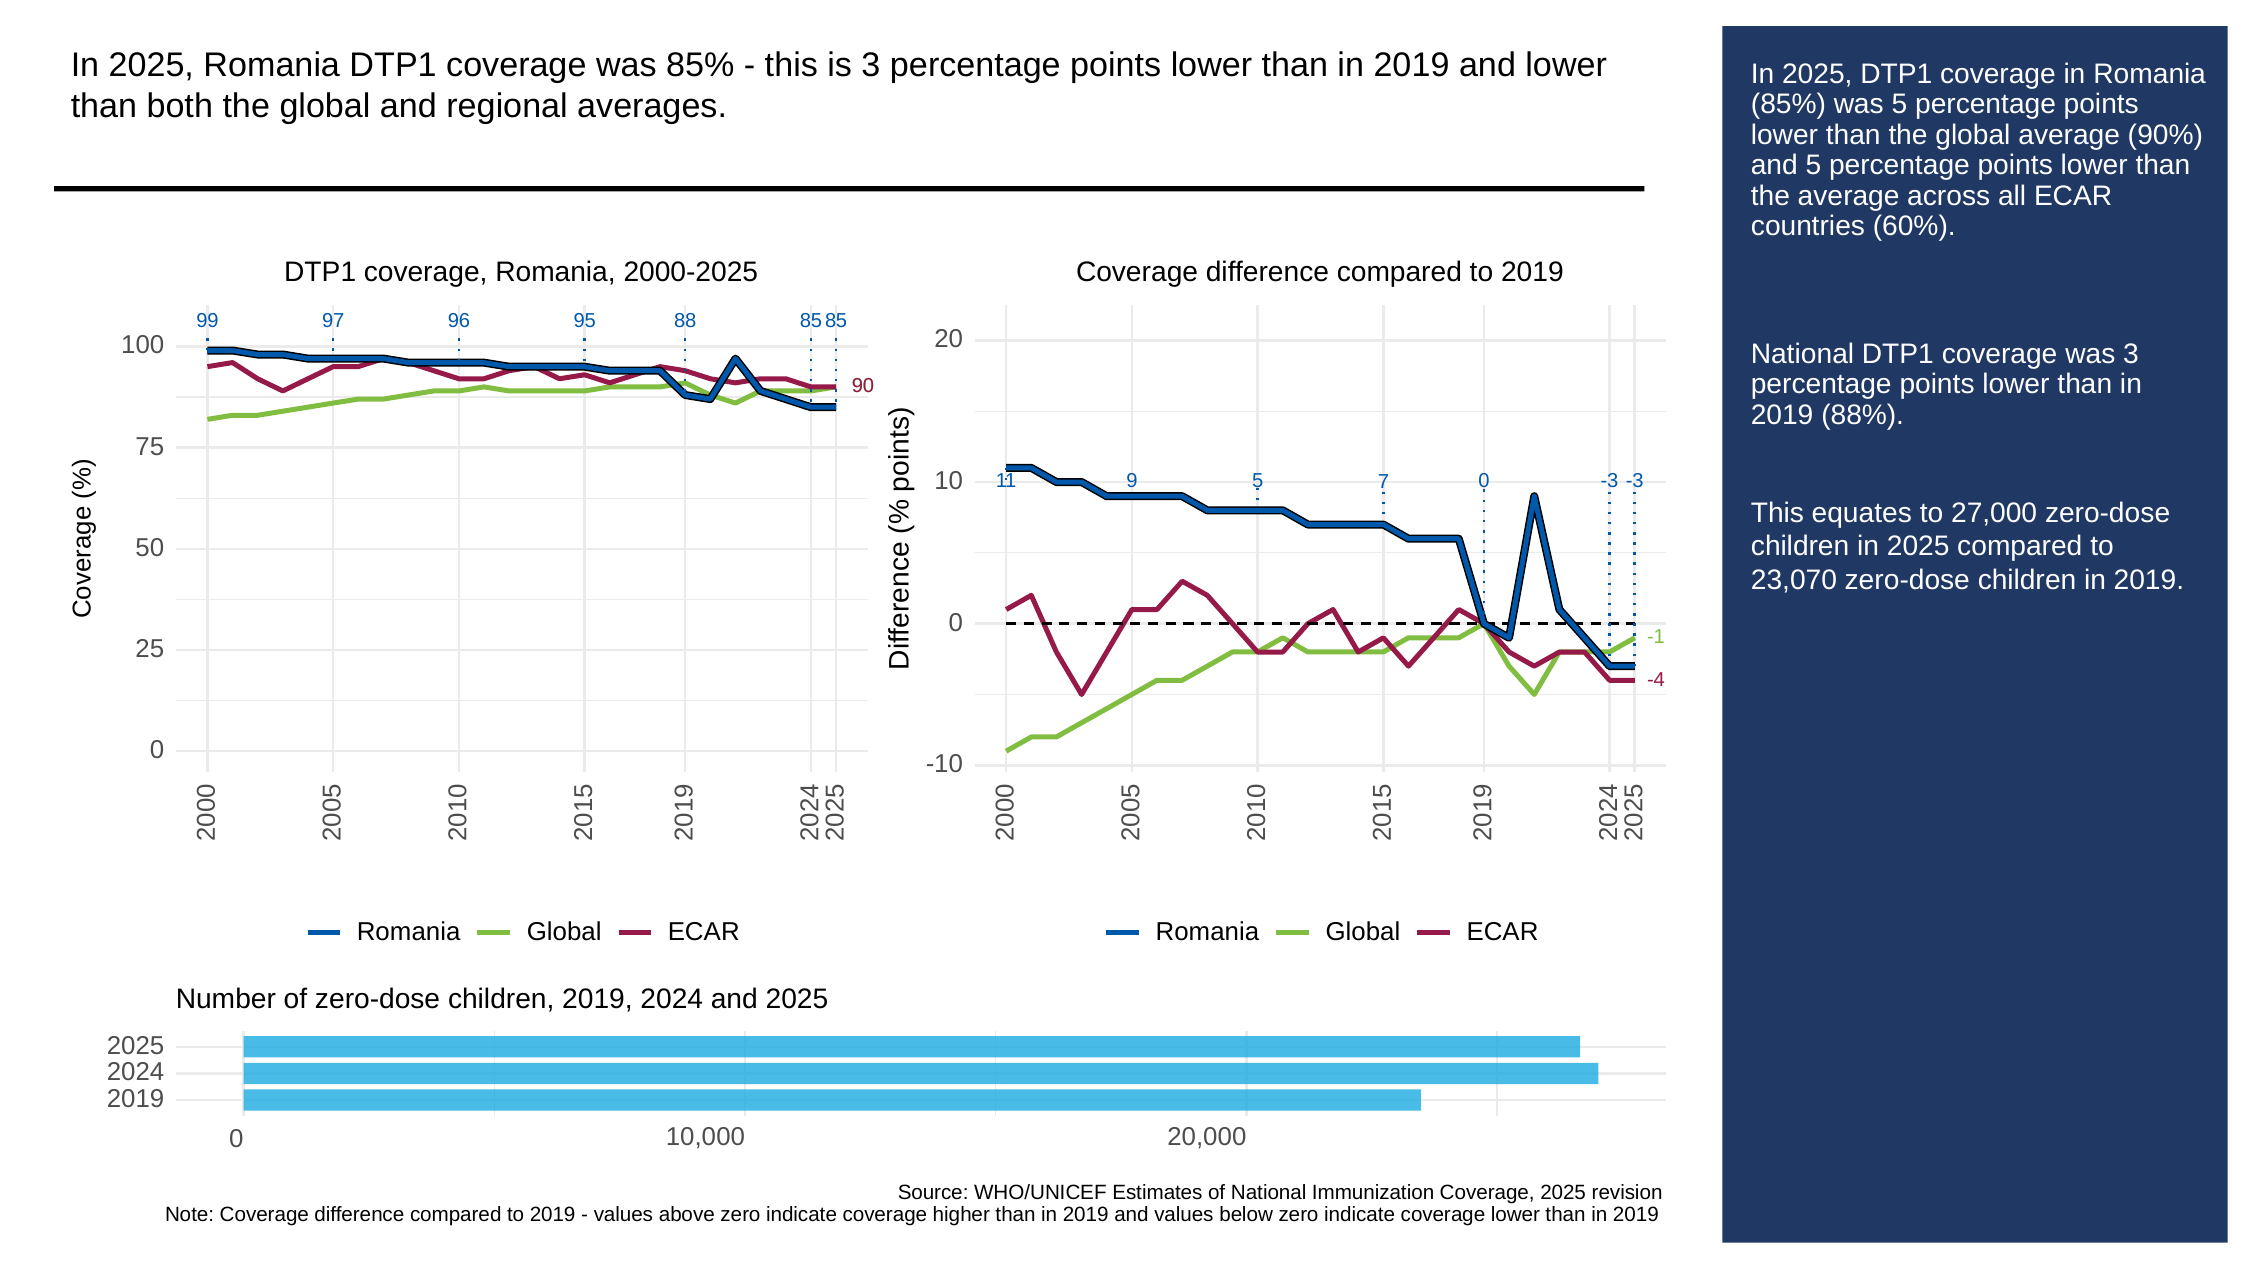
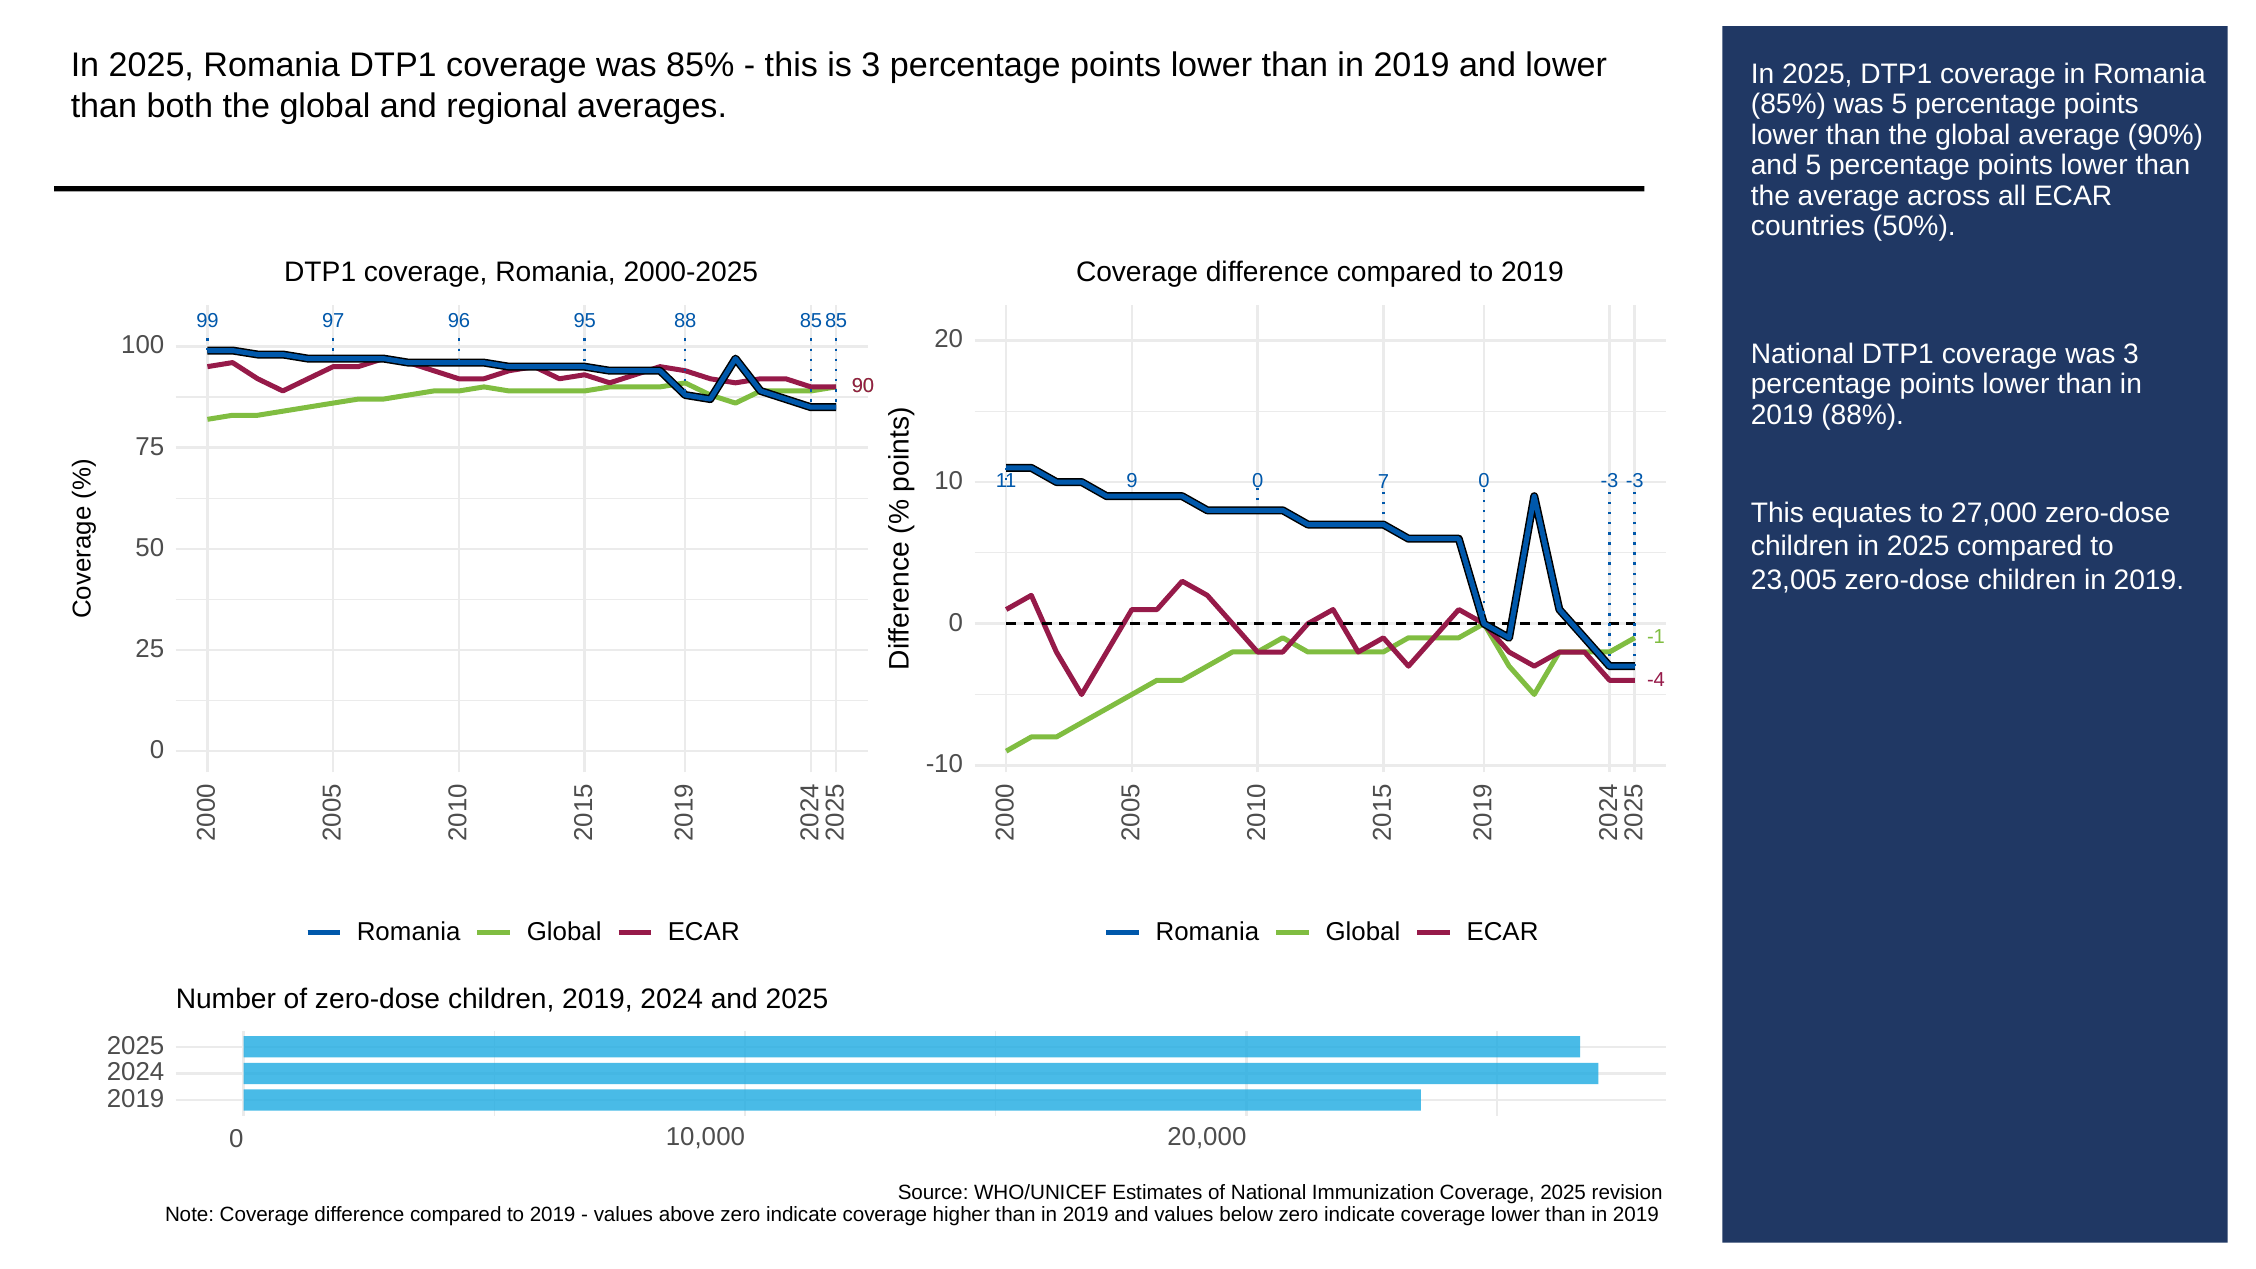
60%: 60% -> 50%
9 5: 5 -> 0
23,070: 23,070 -> 23,005
